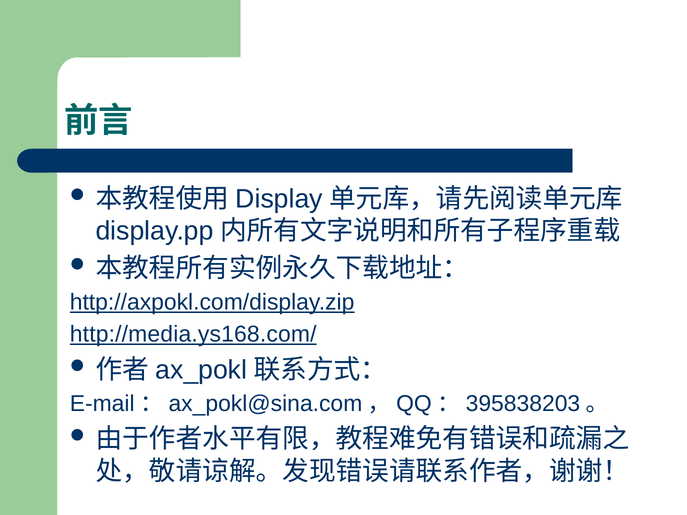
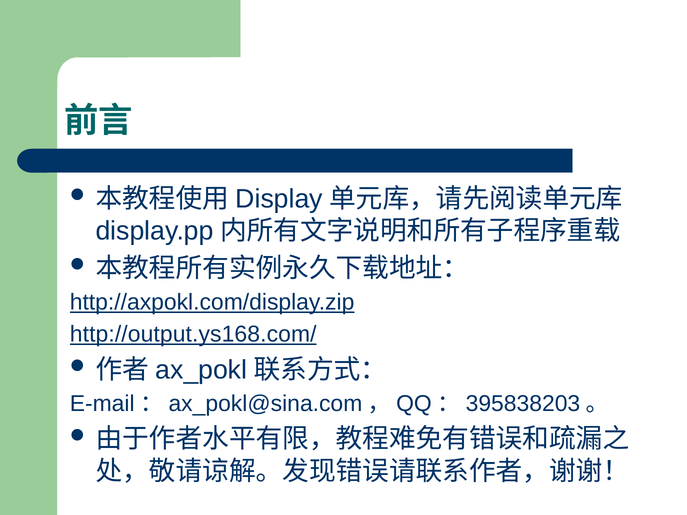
http://media.ys168.com/: http://media.ys168.com/ -> http://output.ys168.com/
